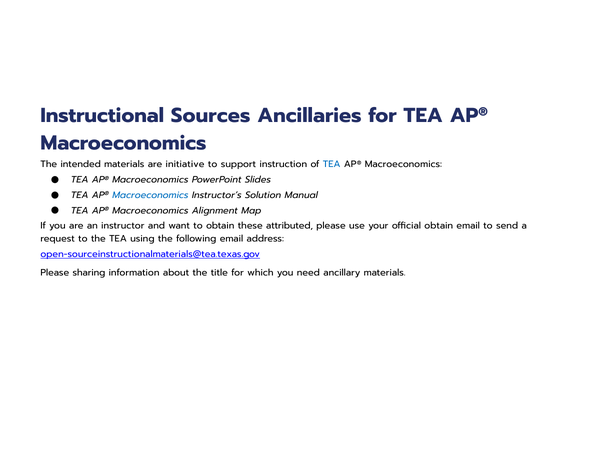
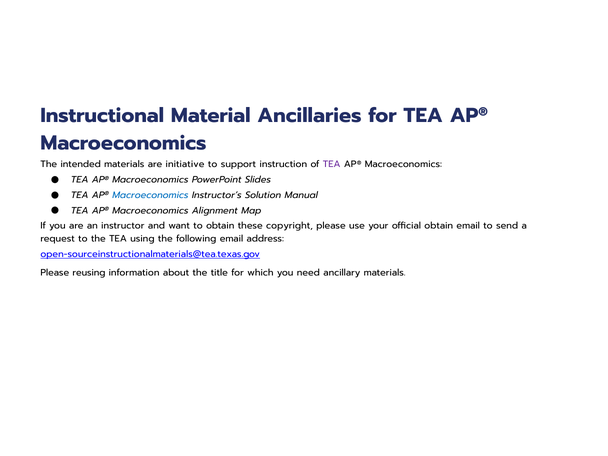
Sources: Sources -> Material
TEA at (332, 164) colour: blue -> purple
attributed: attributed -> copyright
sharing: sharing -> reusing
